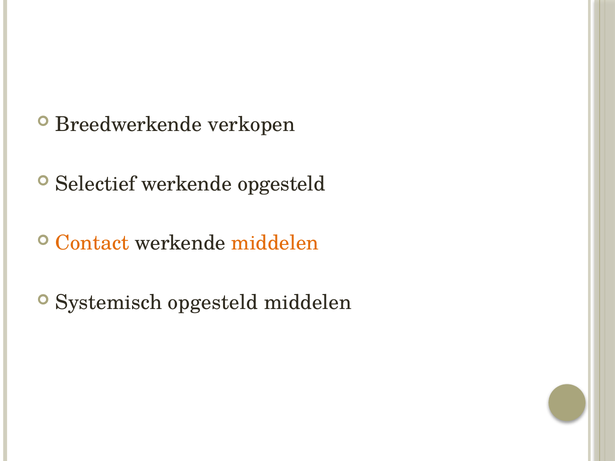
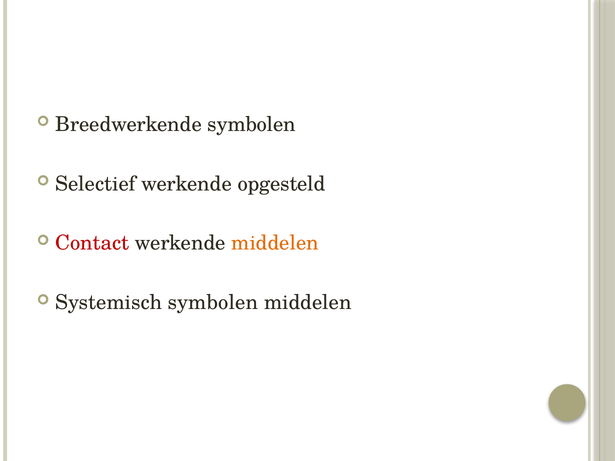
Breedwerkende verkopen: verkopen -> symbolen
Contact colour: orange -> red
Systemisch opgesteld: opgesteld -> symbolen
